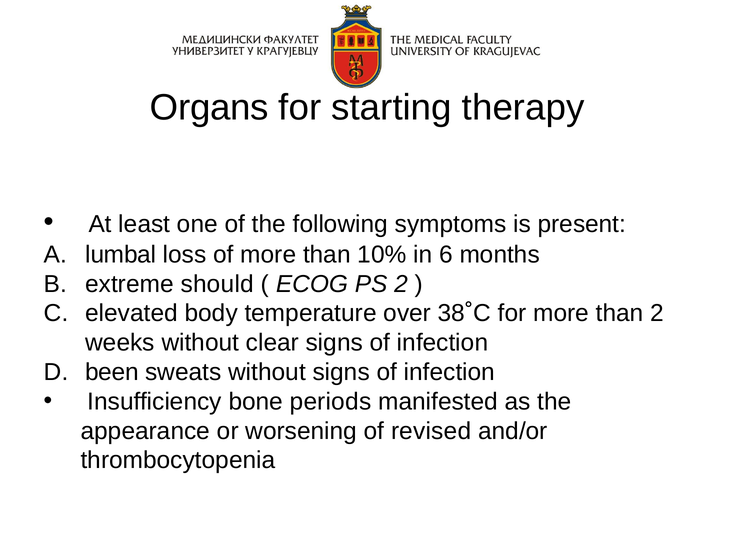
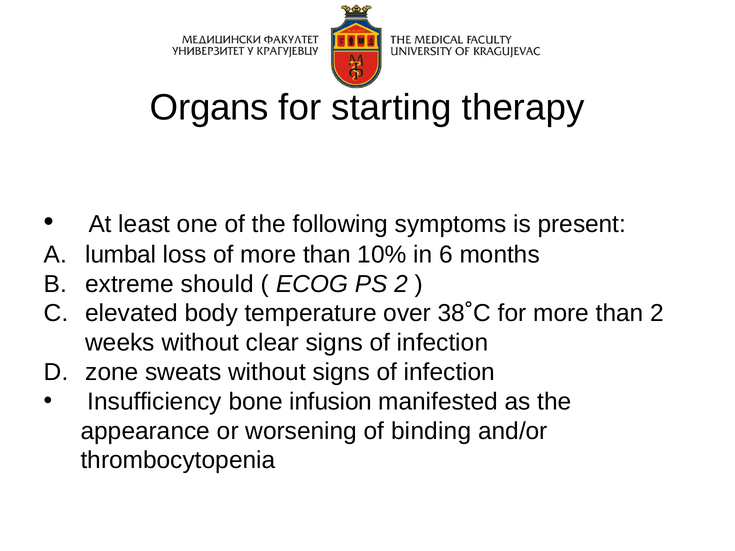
been: been -> zone
periods: periods -> infusion
revised: revised -> binding
